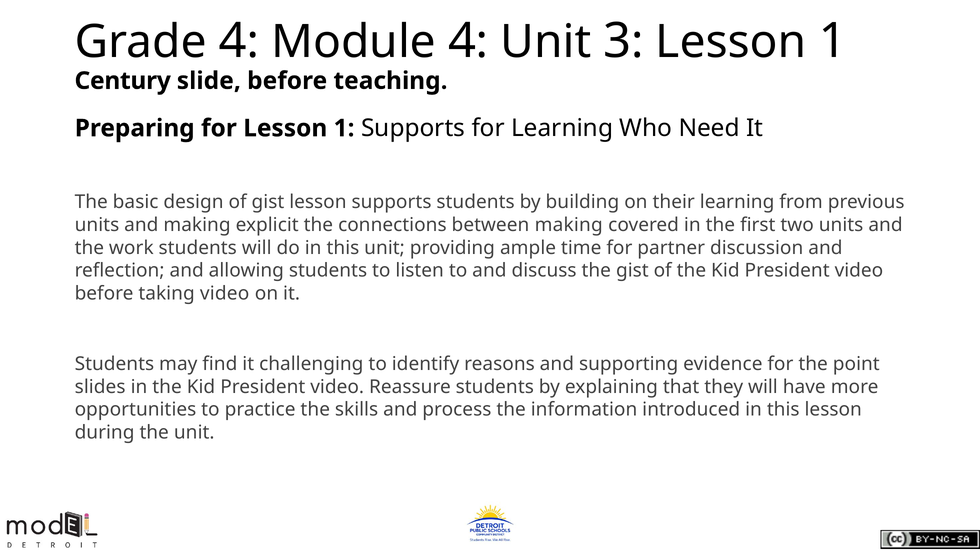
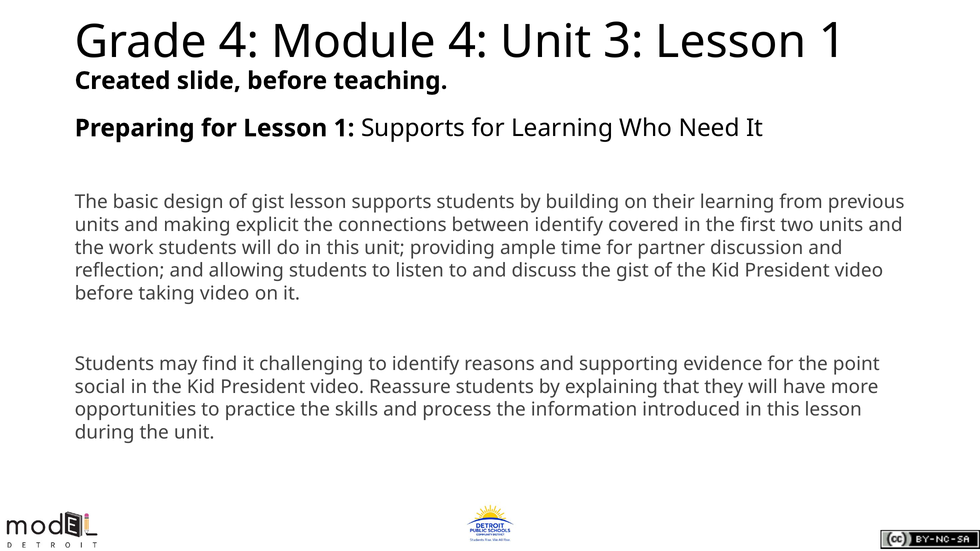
Century: Century -> Created
between making: making -> identify
slides: slides -> social
